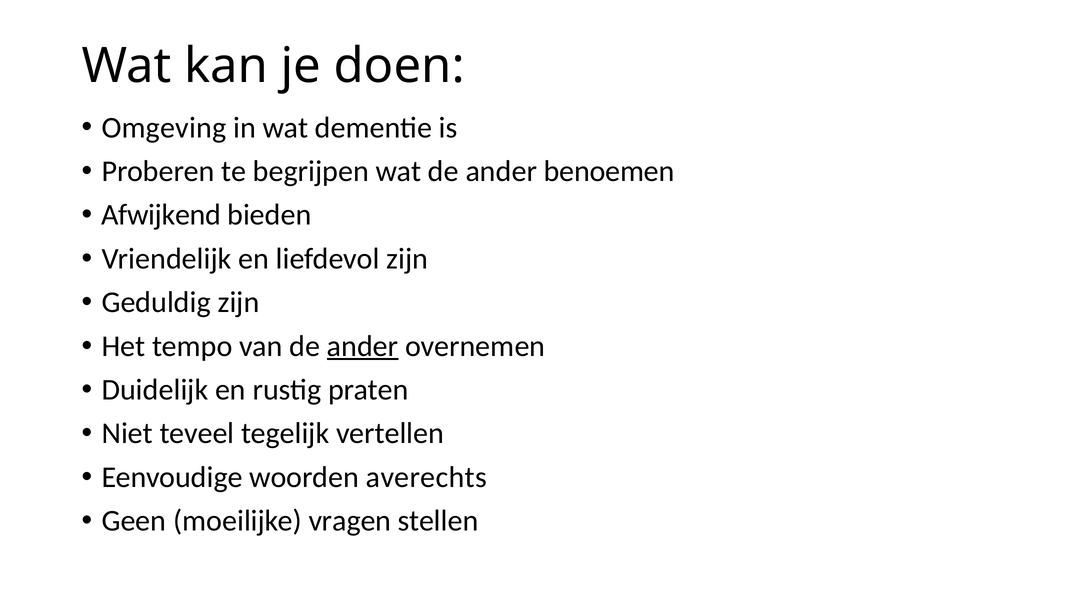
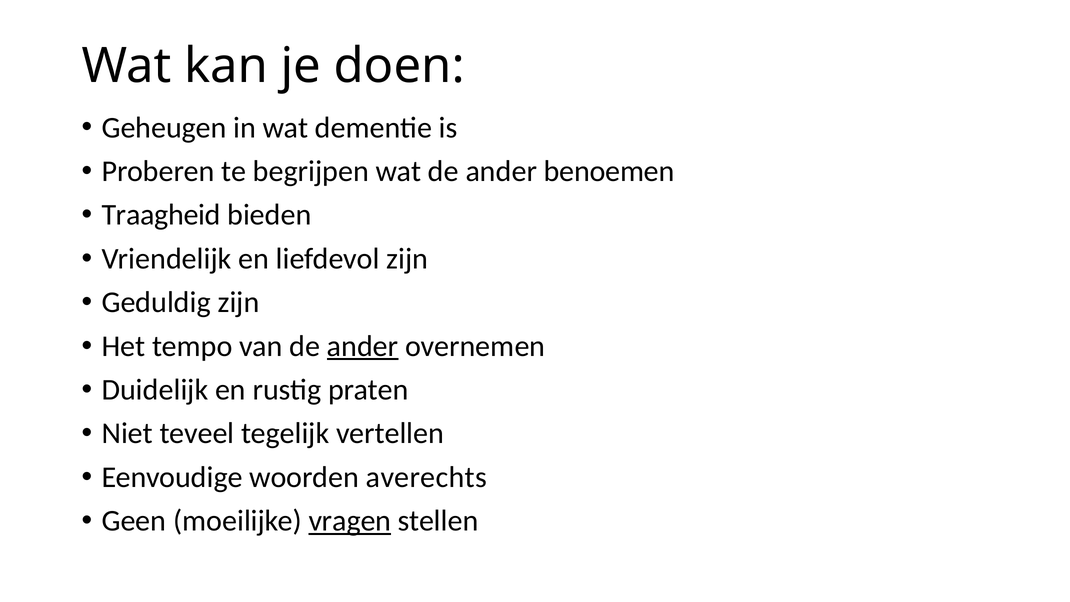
Omgeving: Omgeving -> Geheugen
Afwijkend: Afwijkend -> Traagheid
vragen underline: none -> present
